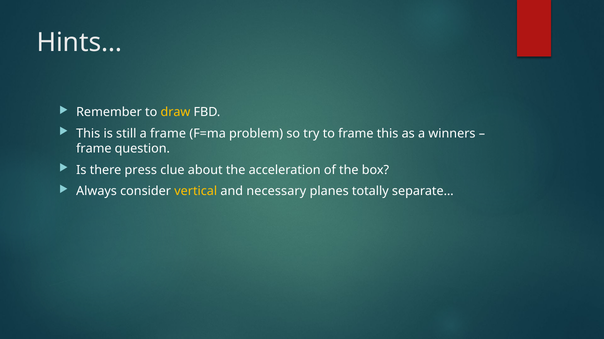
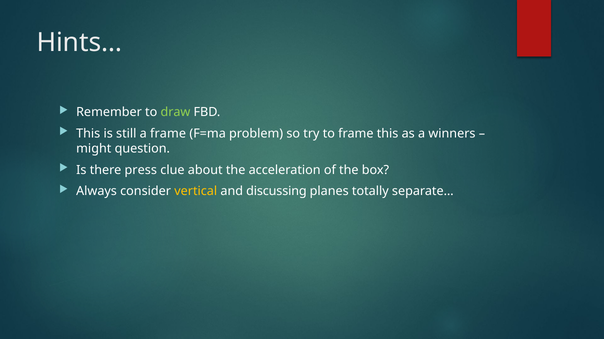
draw colour: yellow -> light green
frame at (94, 149): frame -> might
necessary: necessary -> discussing
